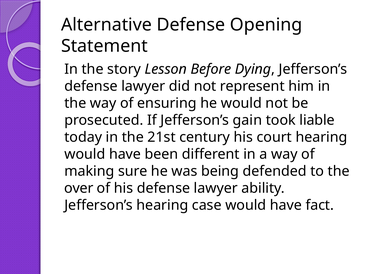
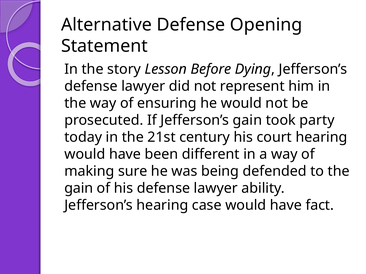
liable: liable -> party
over at (79, 189): over -> gain
